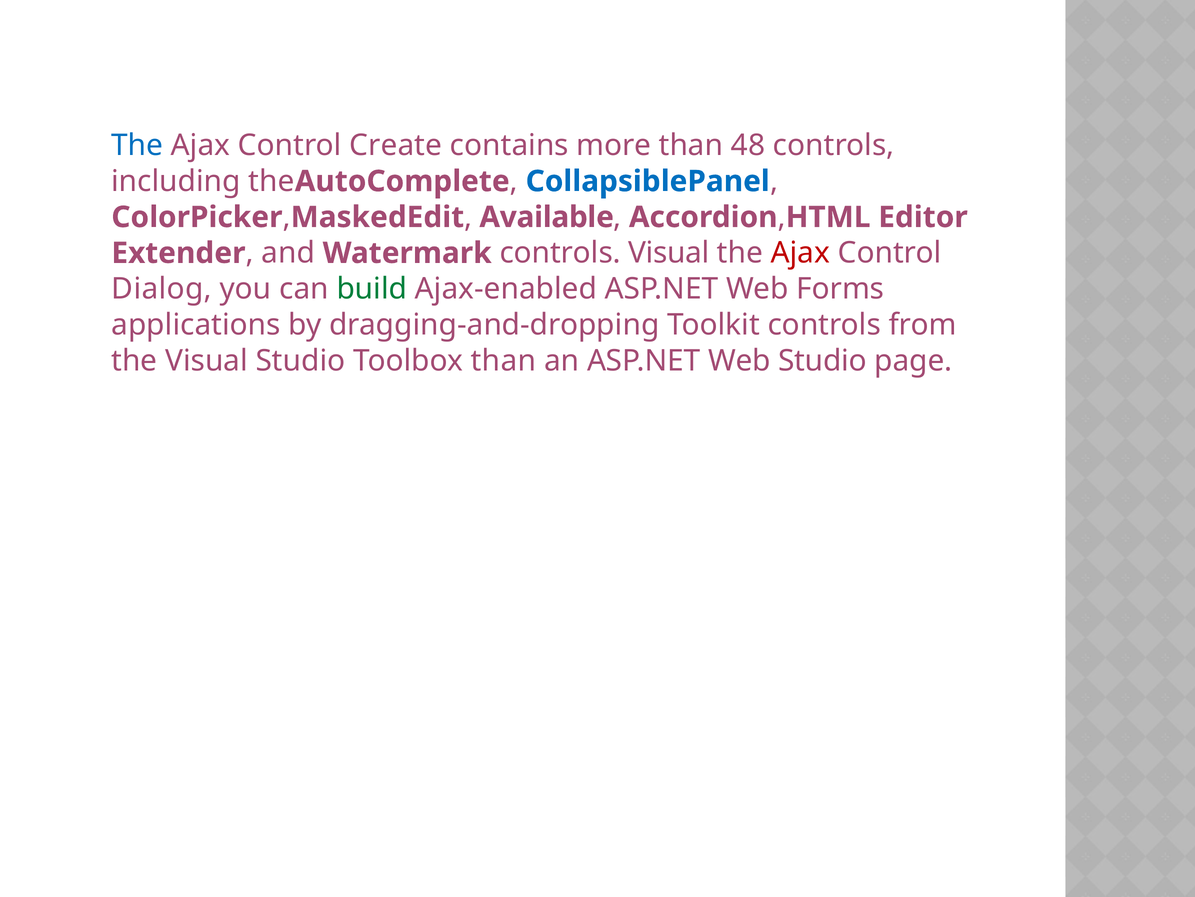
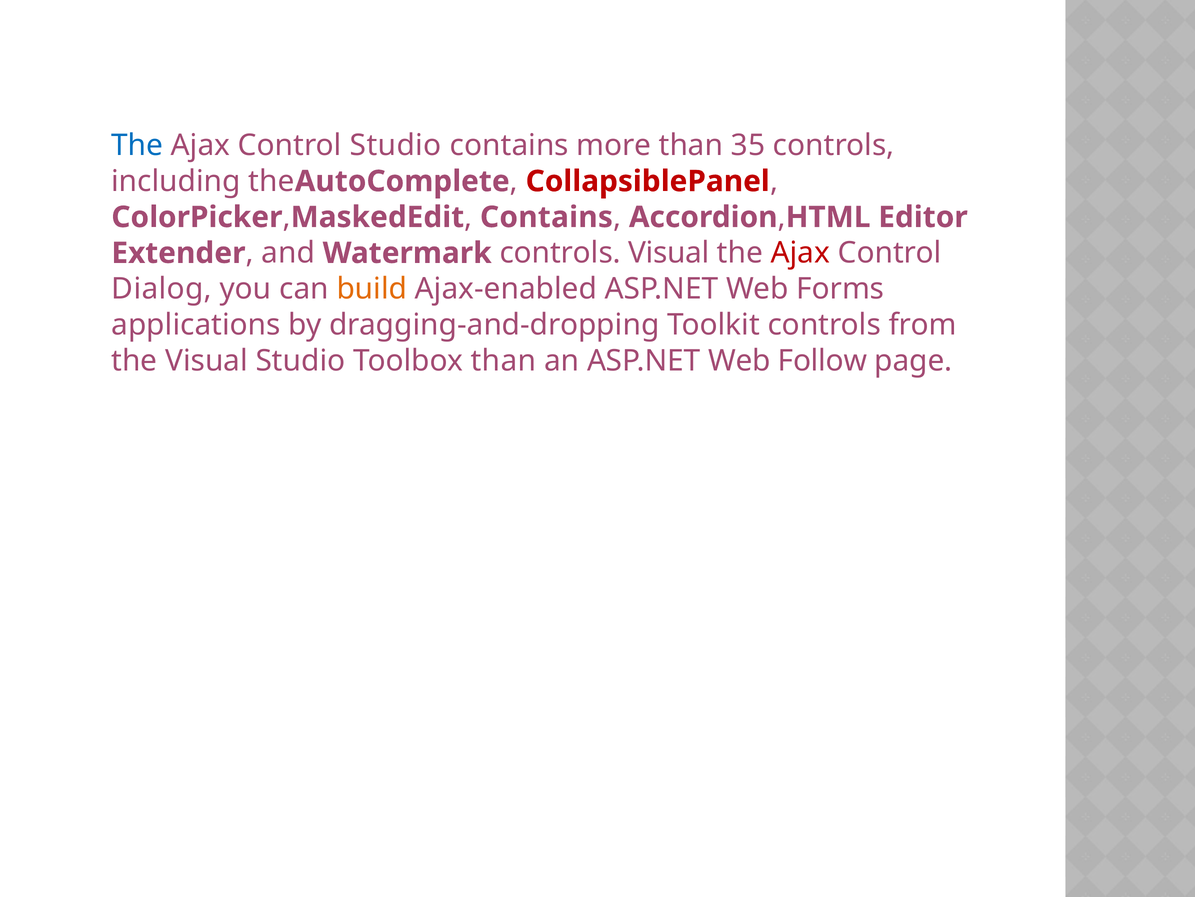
Control Create: Create -> Studio
48: 48 -> 35
CollapsiblePanel colour: blue -> red
Available at (547, 217): Available -> Contains
build colour: green -> orange
Web Studio: Studio -> Follow
